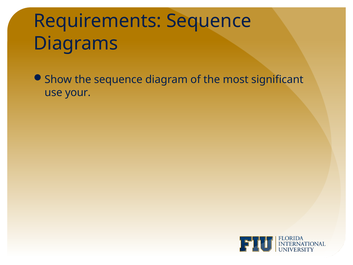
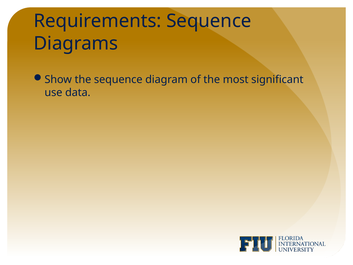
your: your -> data
